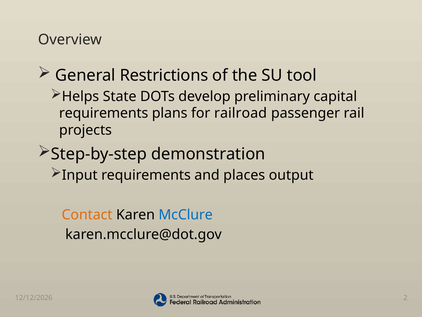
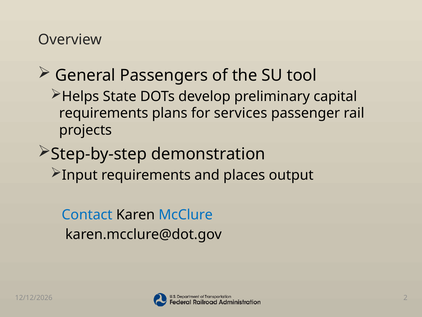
Restrictions: Restrictions -> Passengers
railroad: railroad -> services
Contact colour: orange -> blue
